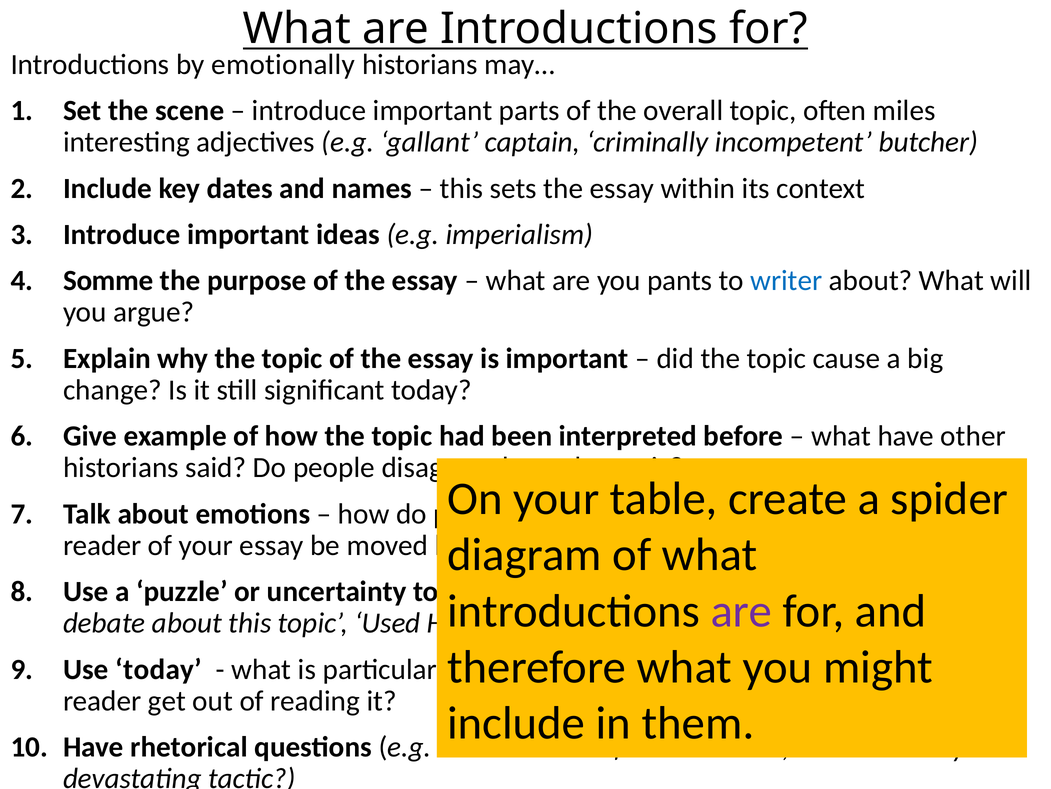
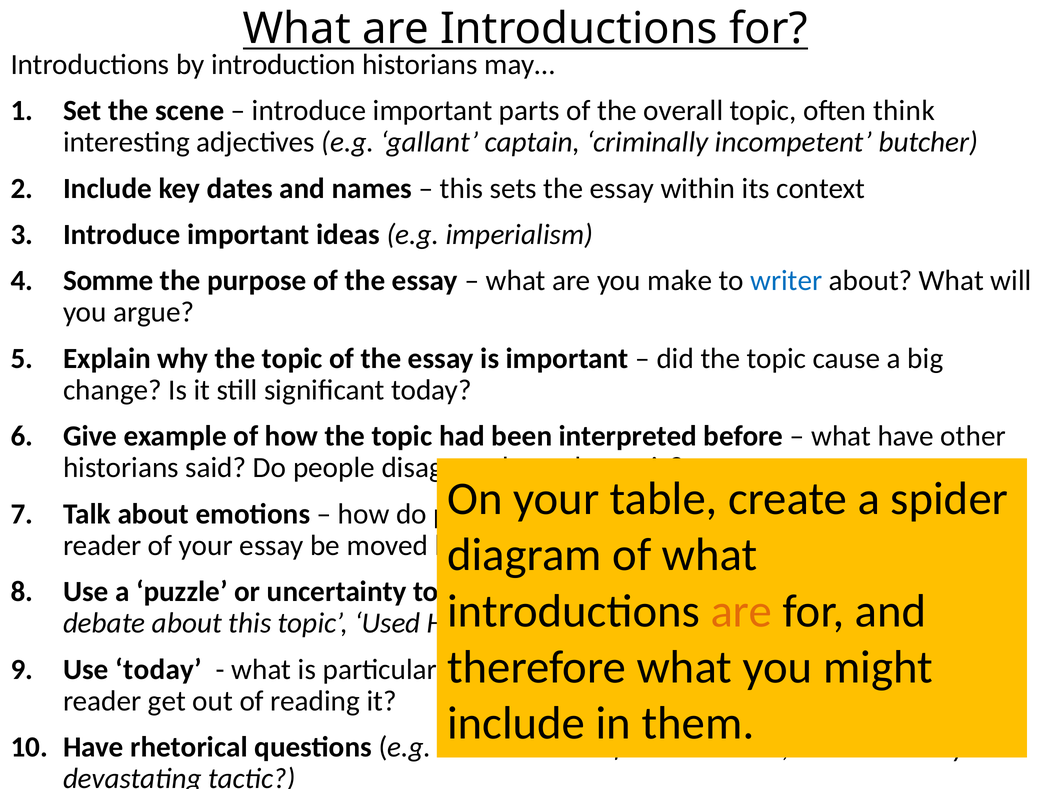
by emotionally: emotionally -> introduction
miles: miles -> think
pants: pants -> make
are at (741, 611) colour: purple -> orange
